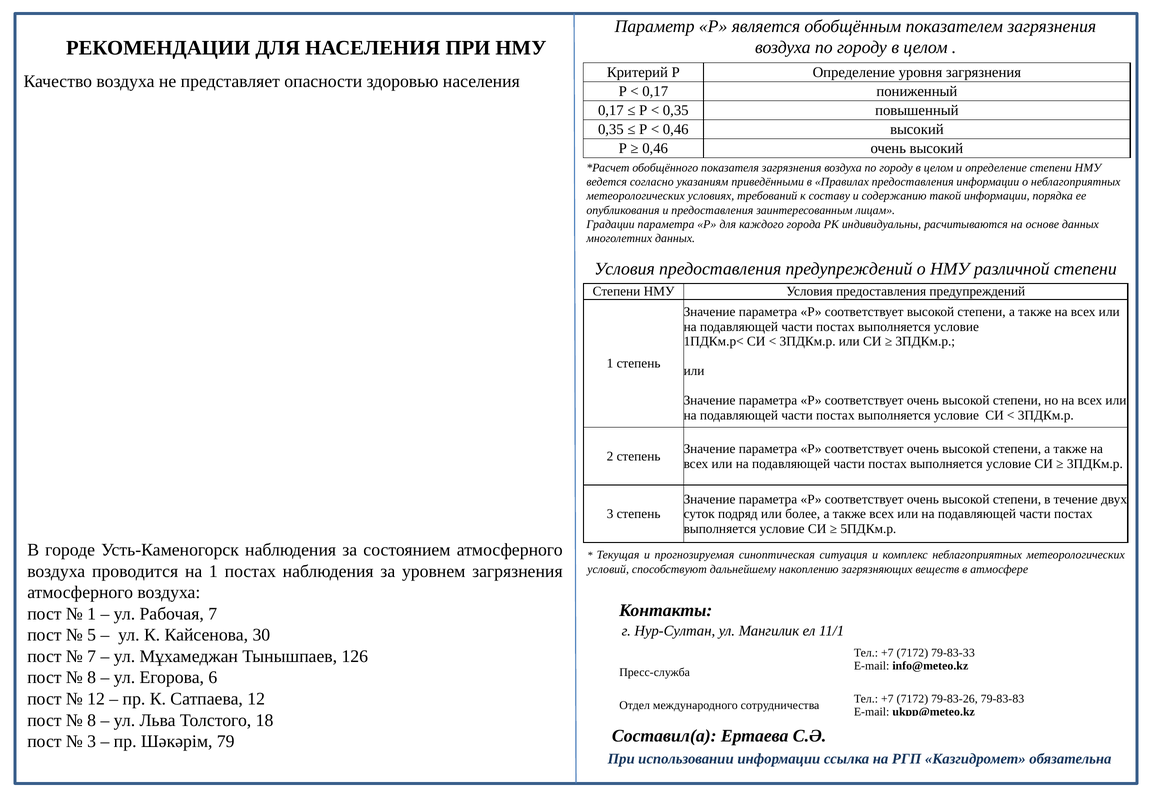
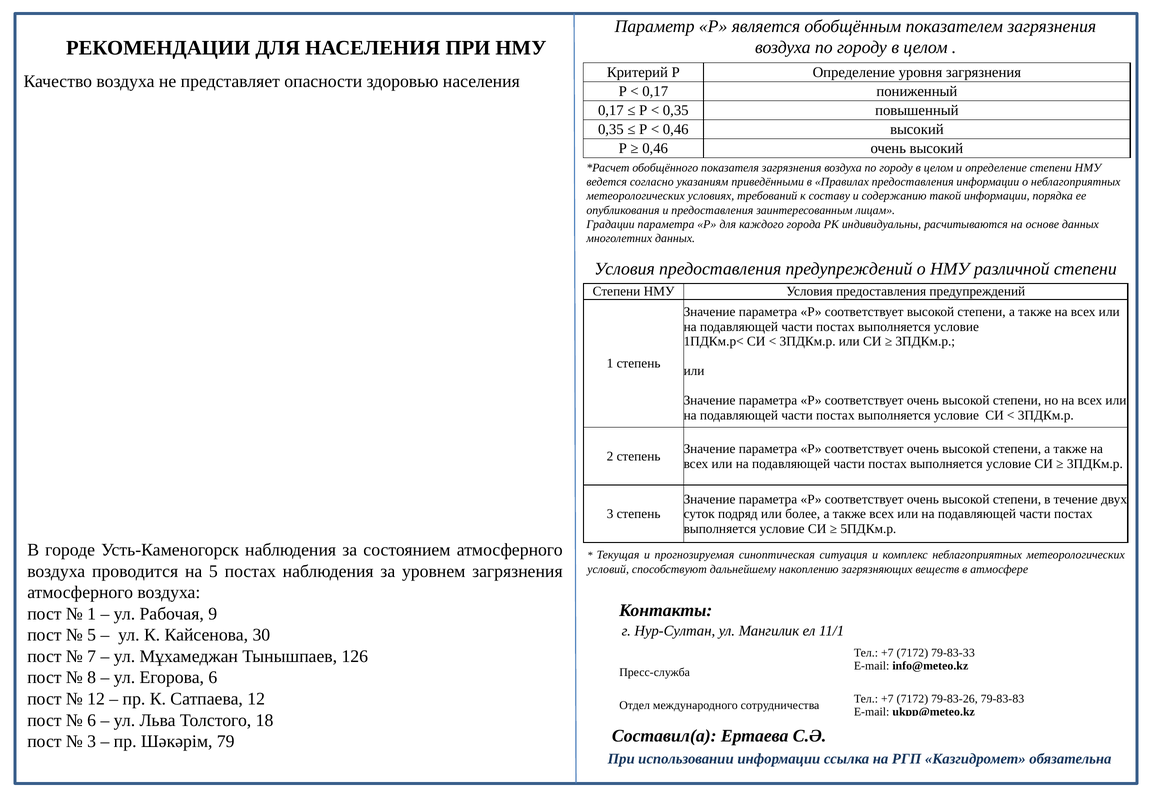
на 1: 1 -> 5
Рабочая 7: 7 -> 9
8 at (92, 721): 8 -> 6
